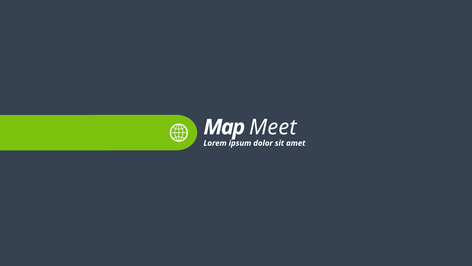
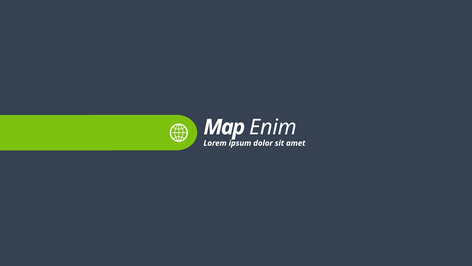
Meet: Meet -> Enim
